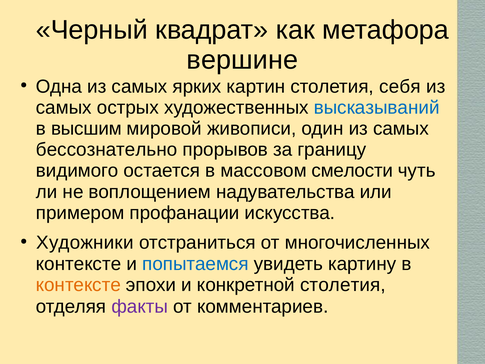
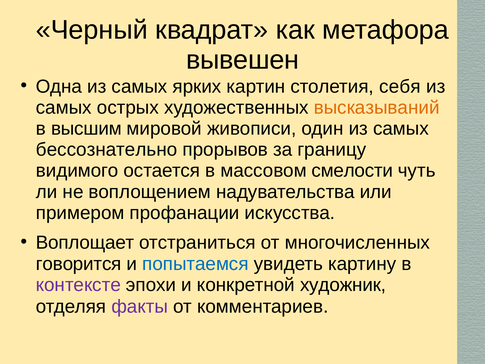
вершине: вершине -> вывешен
высказываний colour: blue -> orange
Художники: Художники -> Воплощает
контексте at (79, 264): контексте -> говорится
контексте at (78, 285) colour: orange -> purple
конкретной столетия: столетия -> художник
